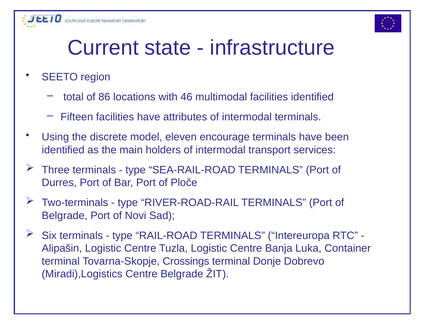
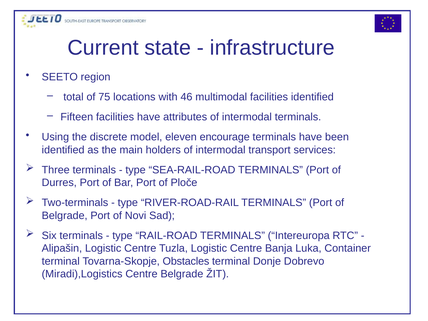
86: 86 -> 75
Crossings: Crossings -> Obstacles
